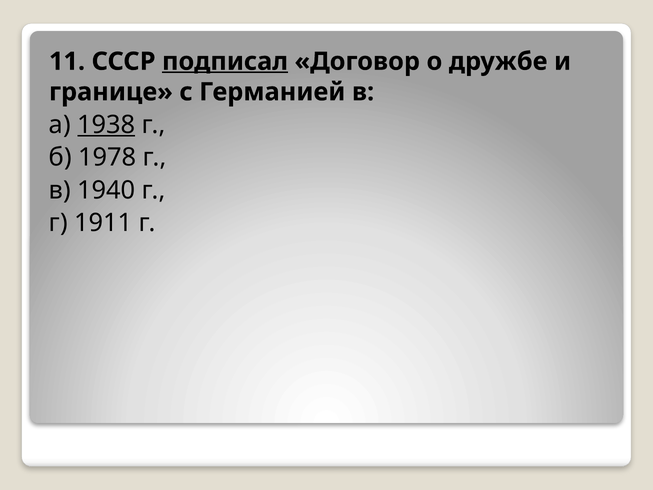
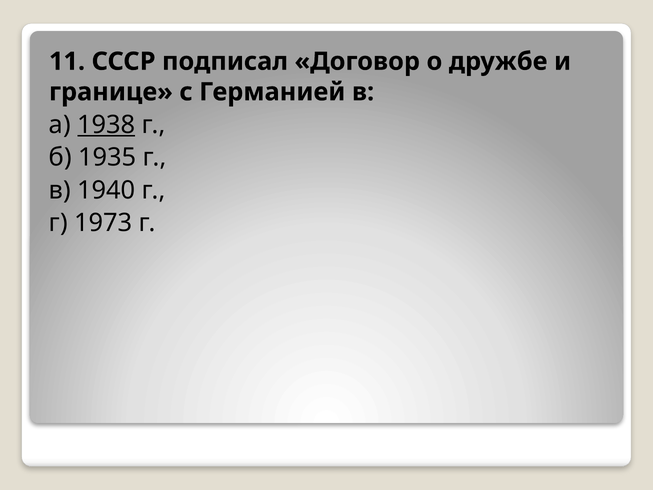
подписал underline: present -> none
1978: 1978 -> 1935
1911: 1911 -> 1973
